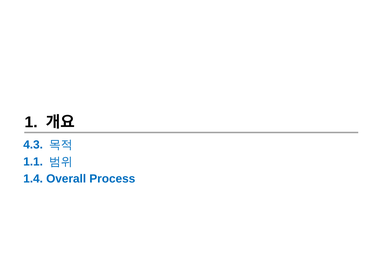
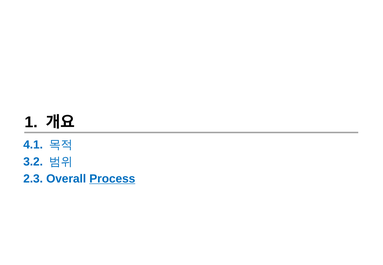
4.3: 4.3 -> 4.1
1.1: 1.1 -> 3.2
1.4: 1.4 -> 2.3
Process underline: none -> present
